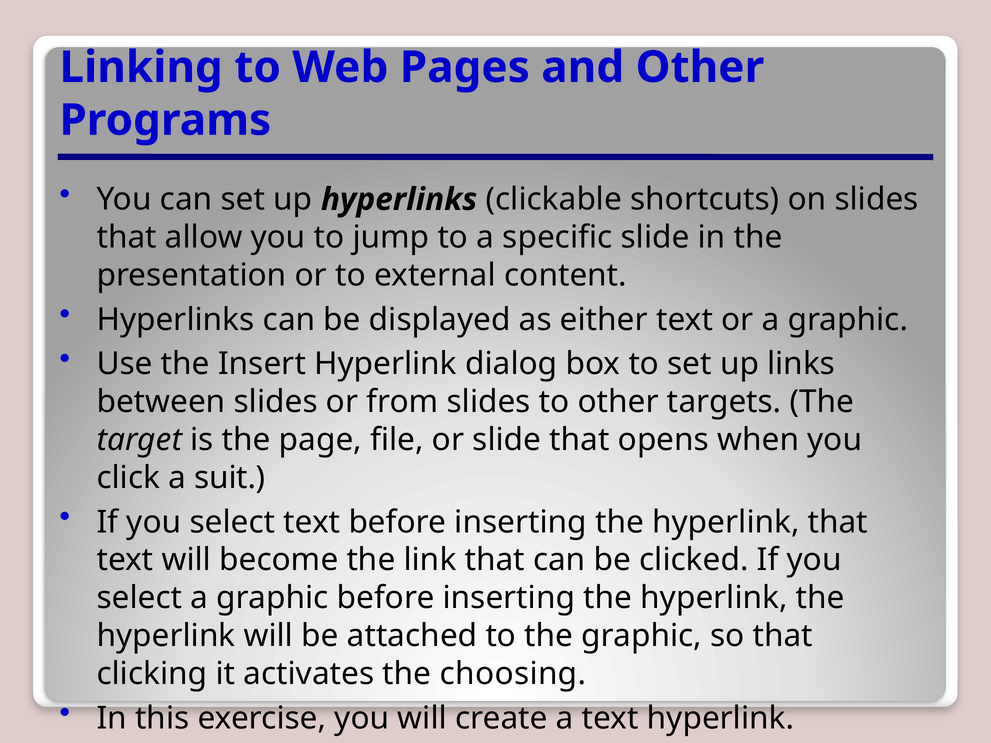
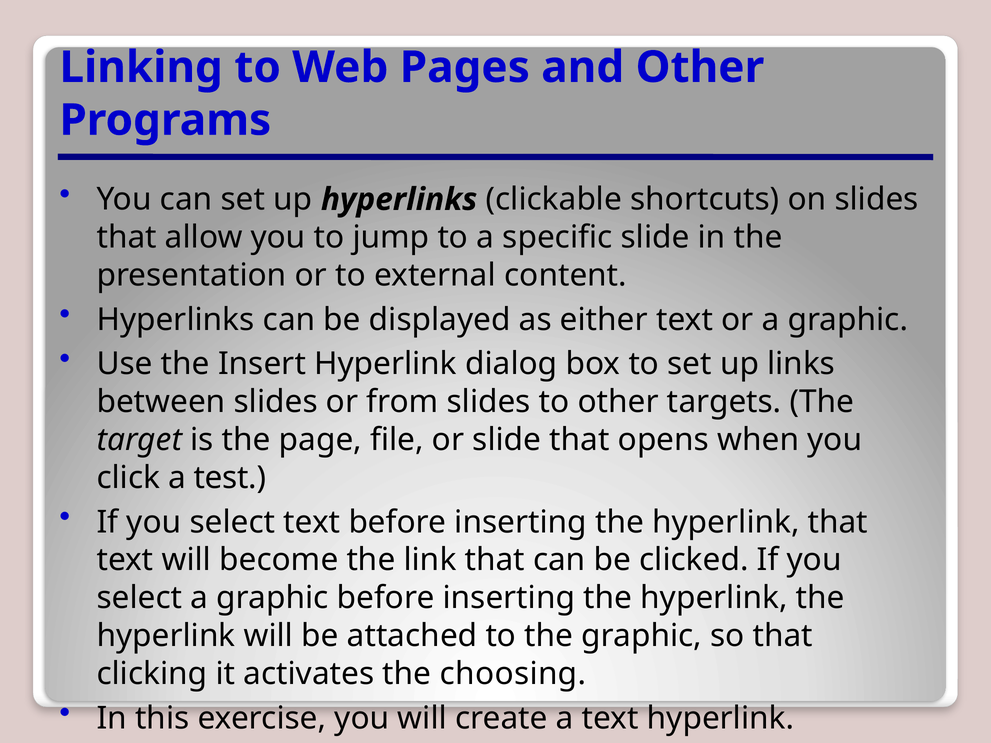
suit: suit -> test
